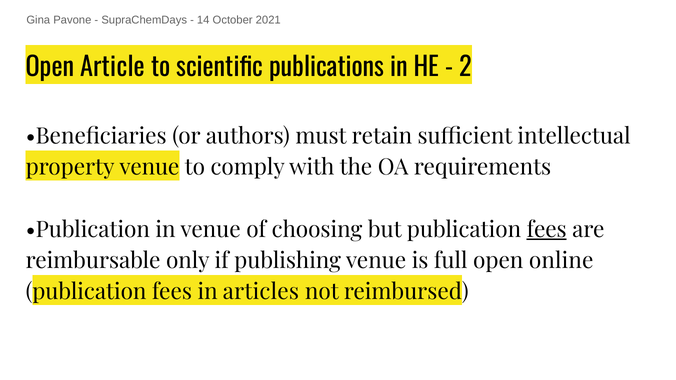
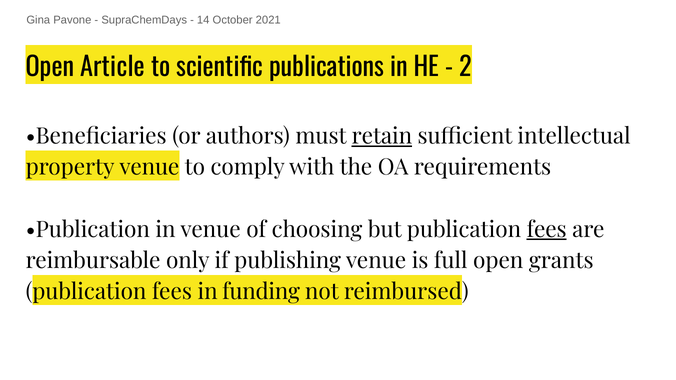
retain underline: none -> present
online: online -> grants
articles: articles -> funding
